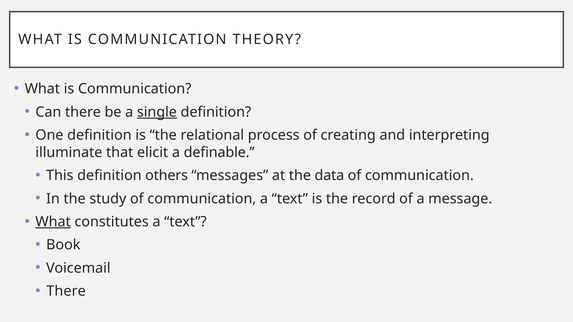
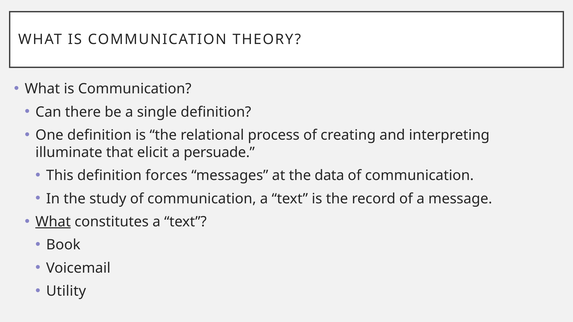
single underline: present -> none
definable: definable -> persuade
others: others -> forces
There at (66, 291): There -> Utility
